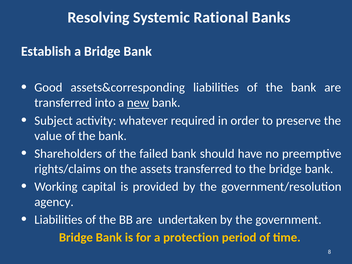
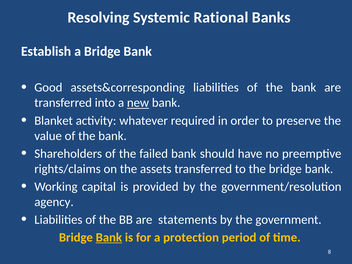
Subject: Subject -> Blanket
undertaken: undertaken -> statements
Bank at (109, 237) underline: none -> present
